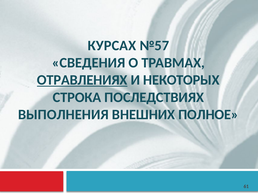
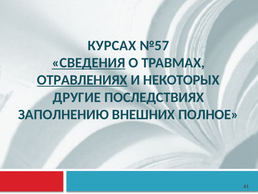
СВЕДЕНИЯ underline: none -> present
СТРОКА: СТРОКА -> ДРУГИЕ
ВЫПОЛНЕНИЯ: ВЫПОЛНЕНИЯ -> ЗАПОЛНЕНИЮ
